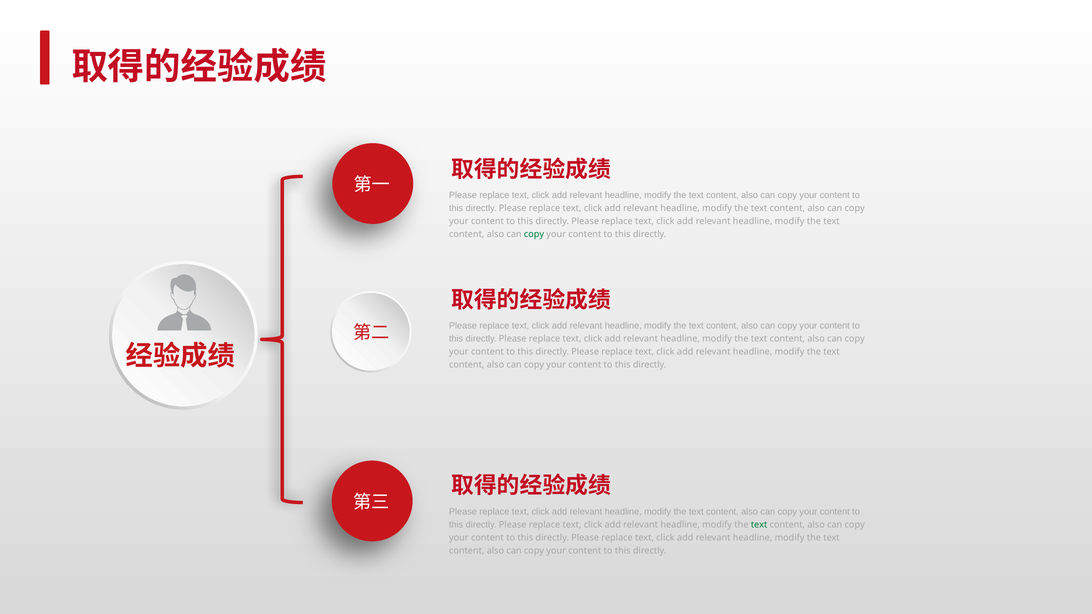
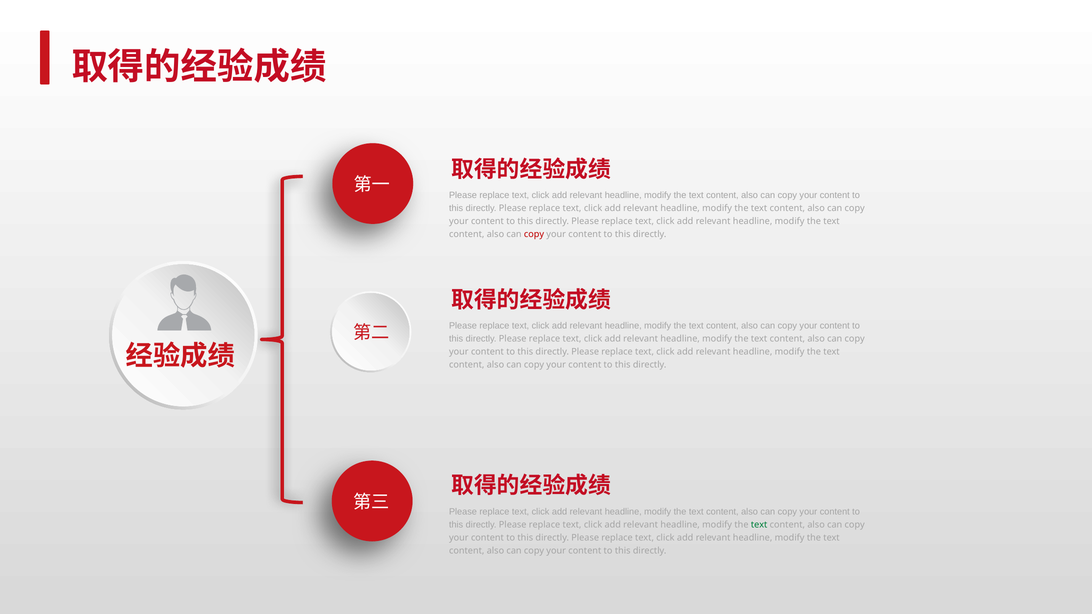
copy at (534, 235) colour: green -> red
